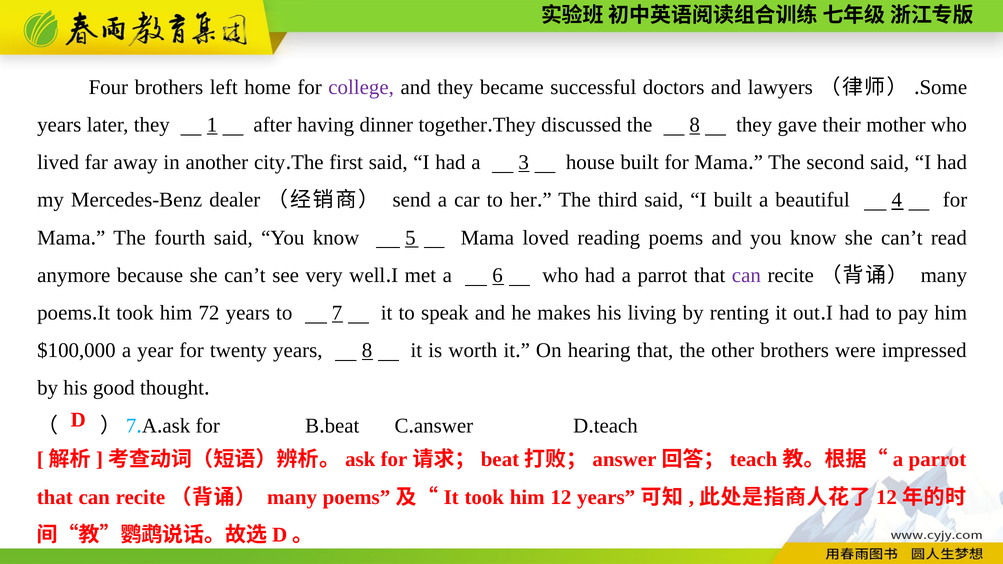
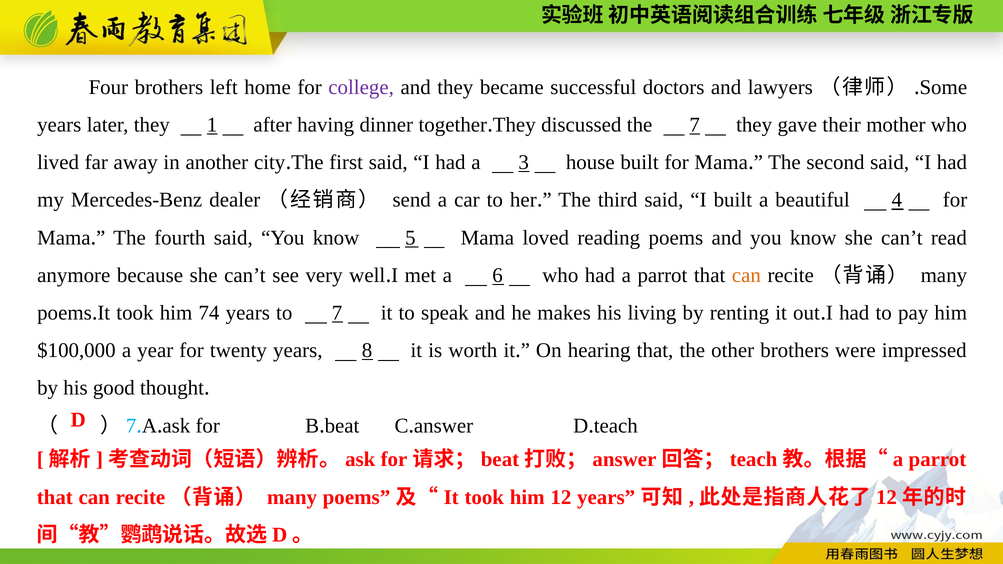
the 8: 8 -> 7
can at (746, 275) colour: purple -> orange
72: 72 -> 74
